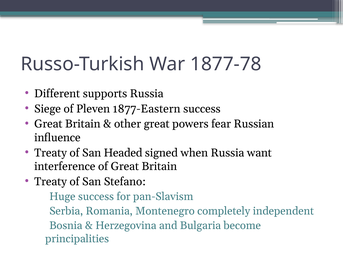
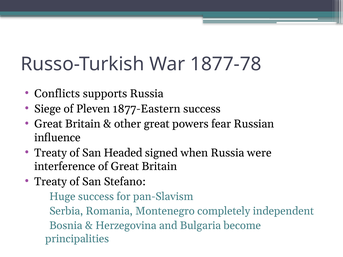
Different: Different -> Conflicts
want: want -> were
